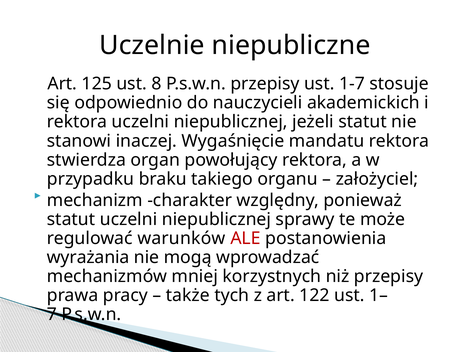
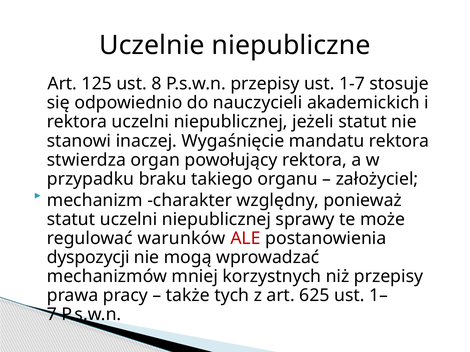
wyrażania: wyrażania -> dyspozycji
122: 122 -> 625
